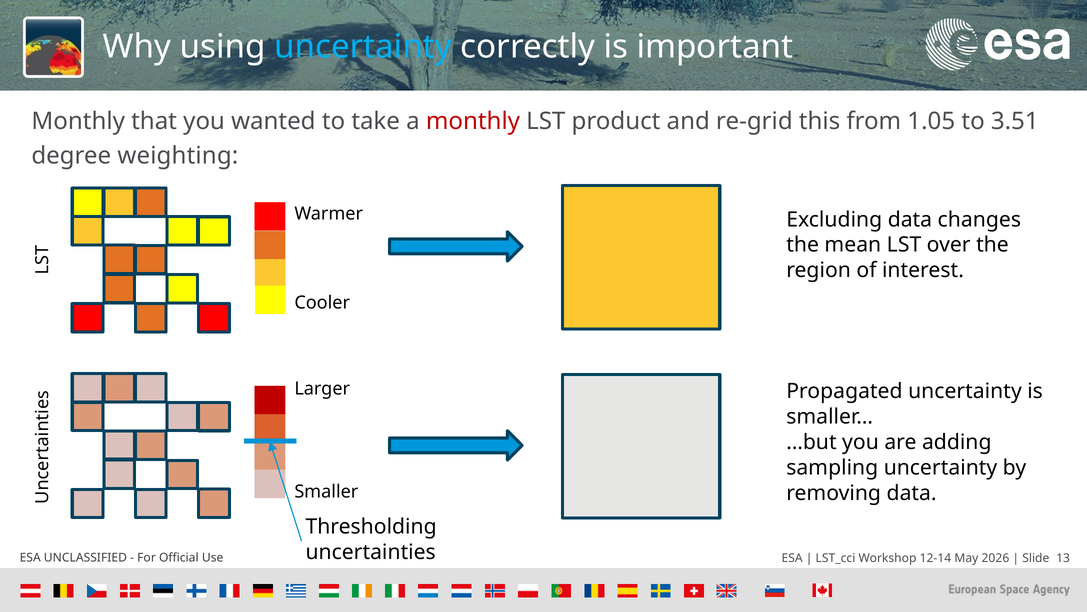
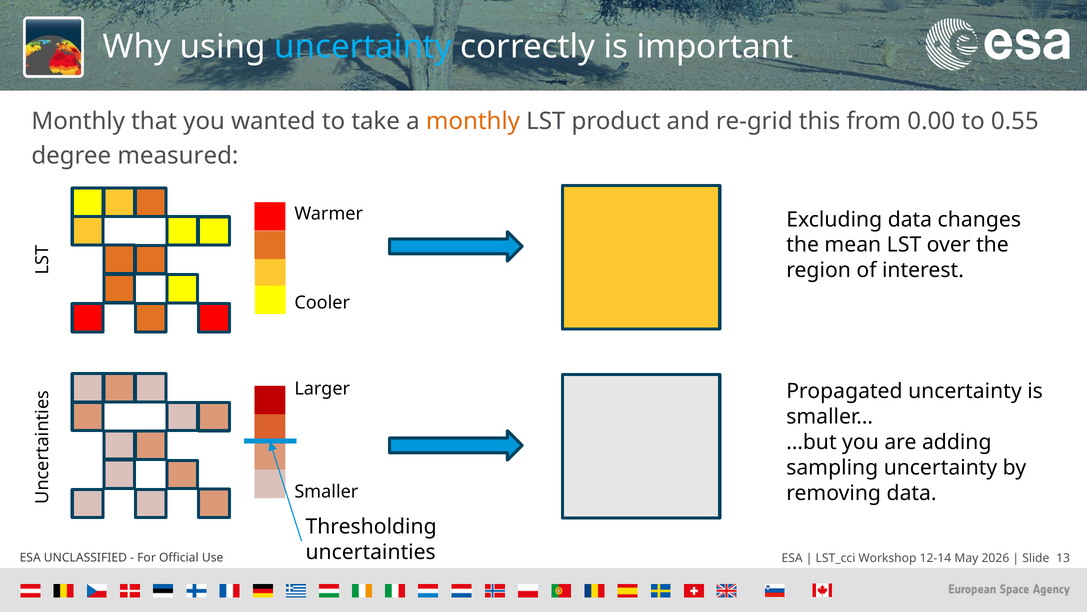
monthly at (473, 121) colour: red -> orange
1.05: 1.05 -> 0.00
3.51: 3.51 -> 0.55
weighting: weighting -> measured
